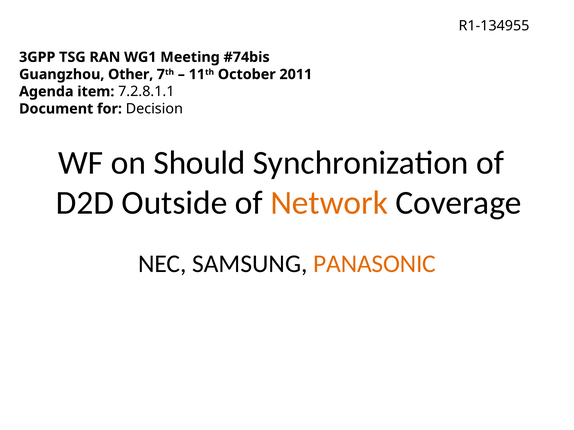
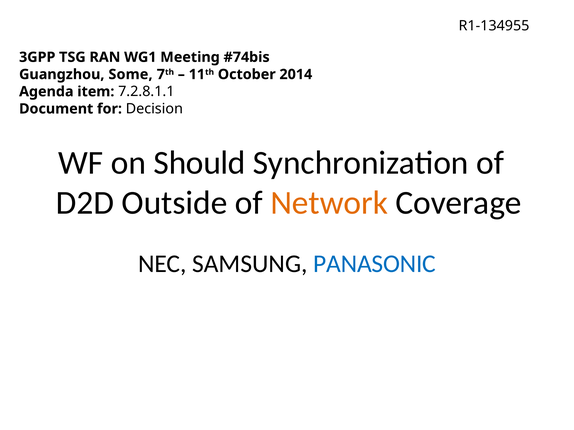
Other: Other -> Some
2011: 2011 -> 2014
PANASONIC colour: orange -> blue
